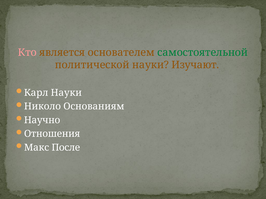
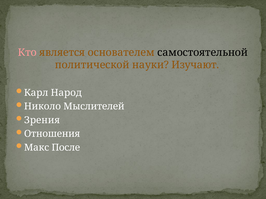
самостоятельной colour: green -> black
Карл Науки: Науки -> Народ
Основаниям: Основаниям -> Мыслителей
Научно: Научно -> Зрения
